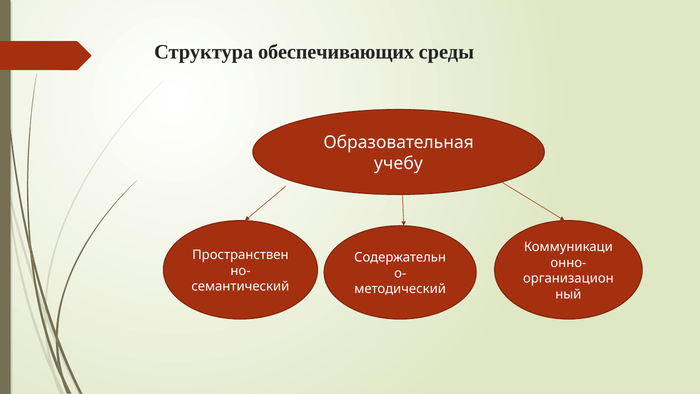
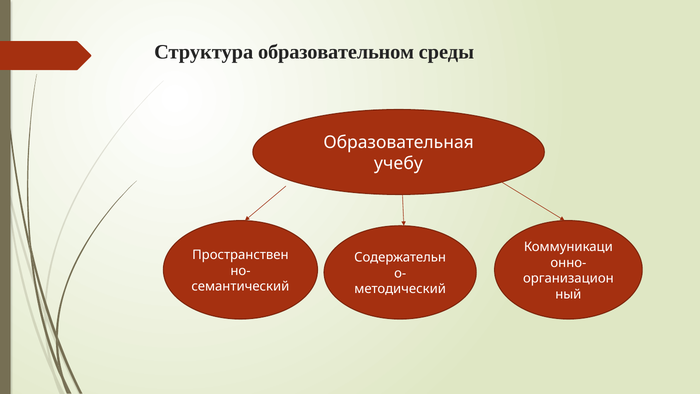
обеспечивающих: обеспечивающих -> образовательном
